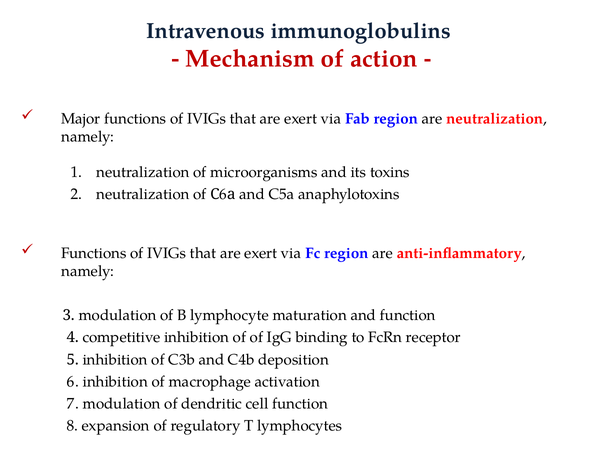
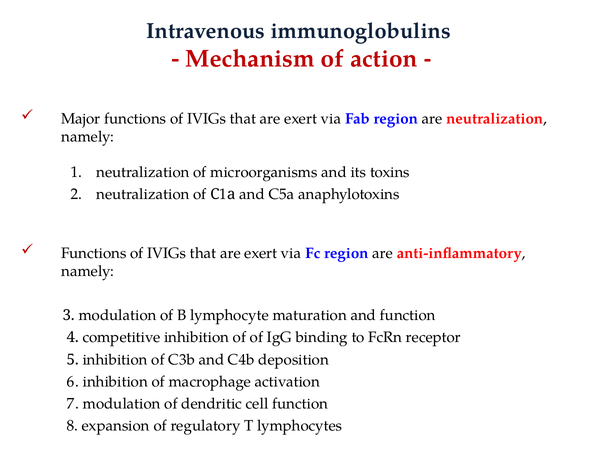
of 6: 6 -> 1
